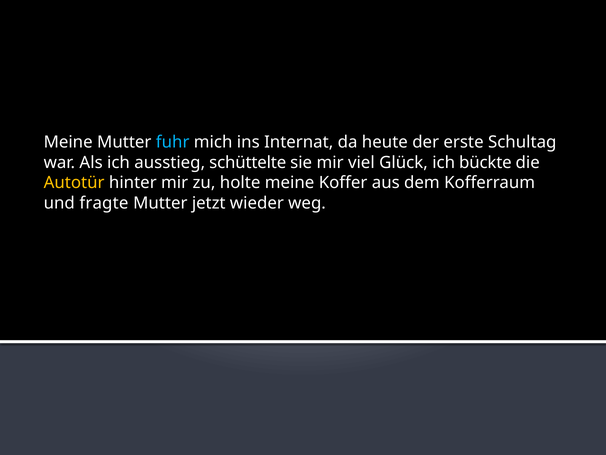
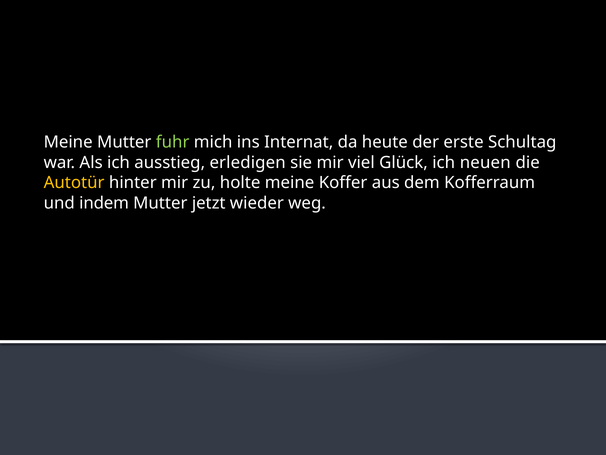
fuhr colour: light blue -> light green
schüttelte: schüttelte -> erledigen
bückte: bückte -> neuen
fragte: fragte -> indem
